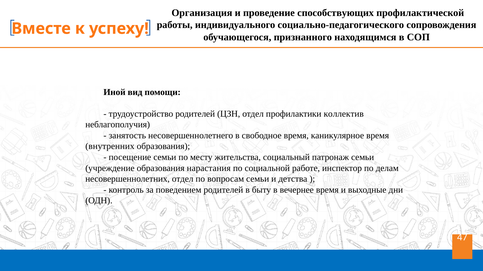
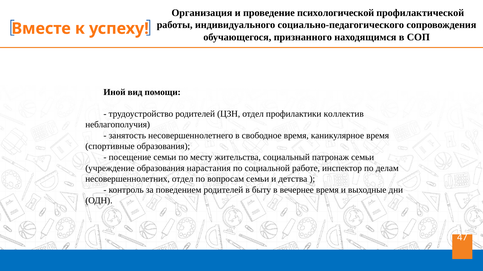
способствующих: способствующих -> психологической
внутренних: внутренних -> спортивные
